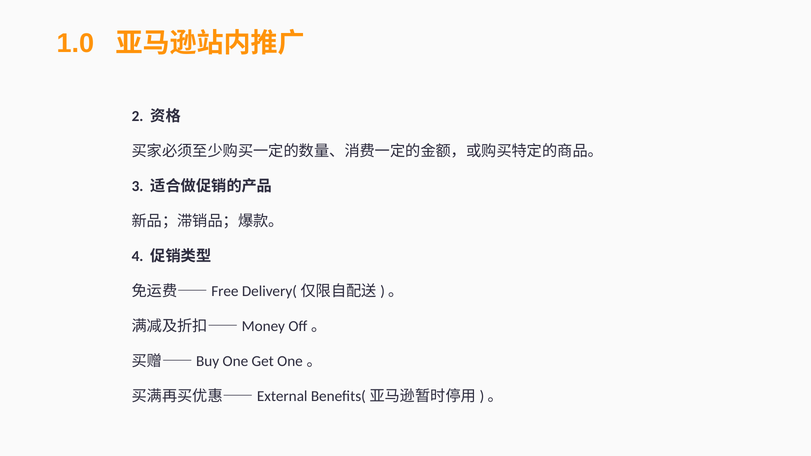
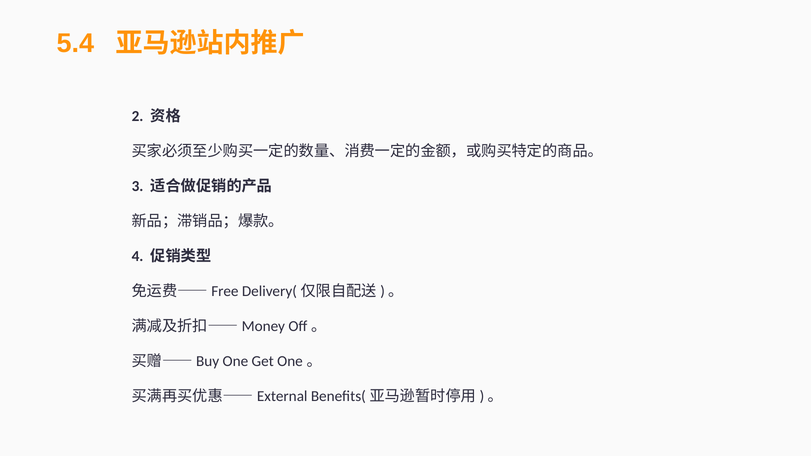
1.0: 1.0 -> 5.4
